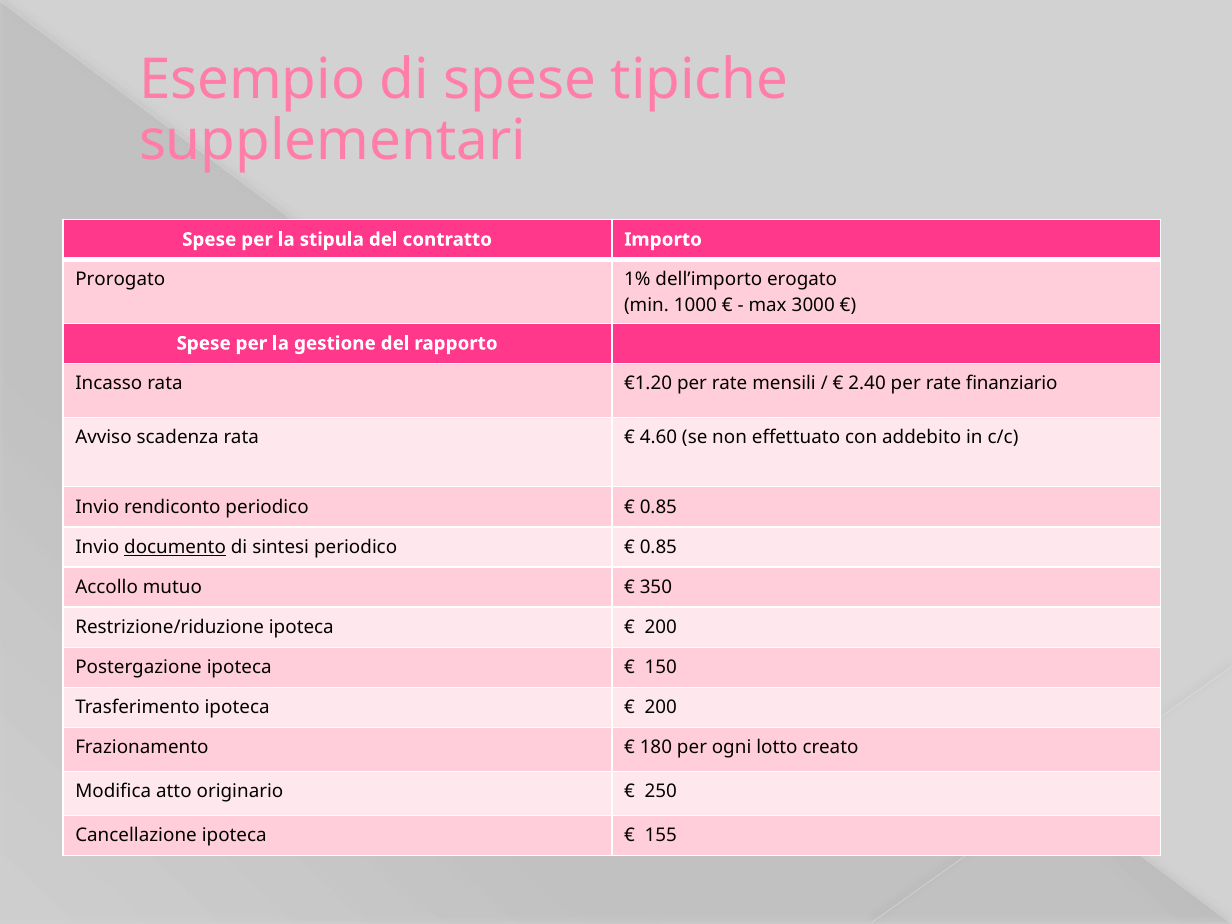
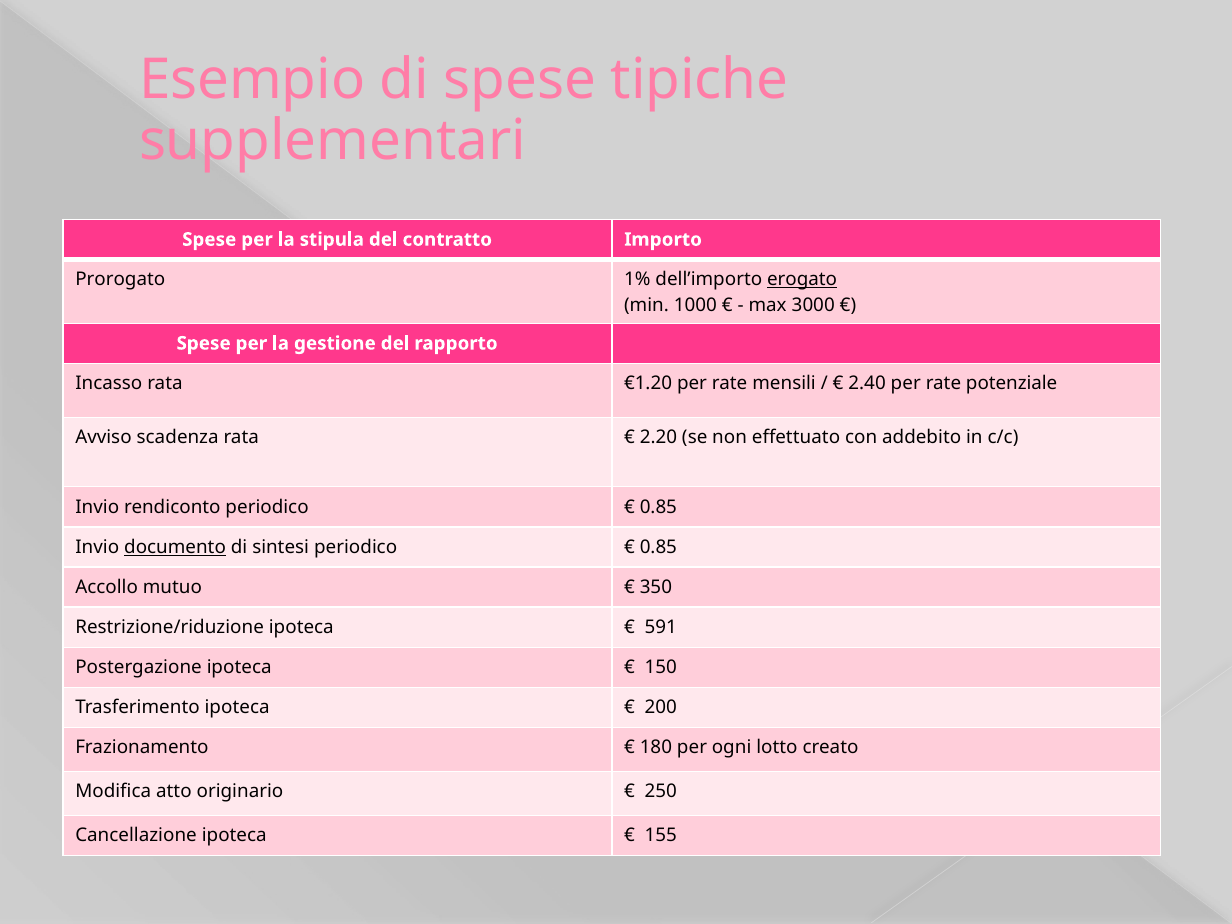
erogato underline: none -> present
finanziario: finanziario -> potenziale
4.60: 4.60 -> 2.20
200 at (661, 627): 200 -> 591
